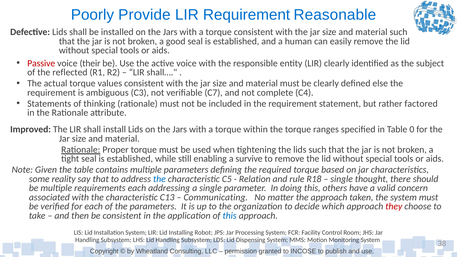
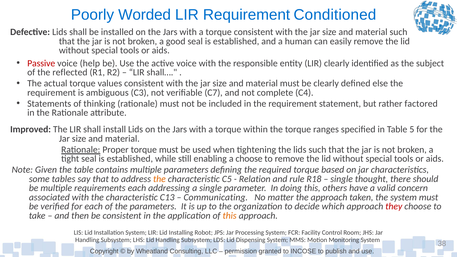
Provide: Provide -> Worded
Reasonable: Reasonable -> Conditioned
their: their -> help
0: 0 -> 5
a survive: survive -> choose
reality: reality -> tables
the at (159, 179) colour: blue -> orange
this at (230, 216) colour: blue -> orange
